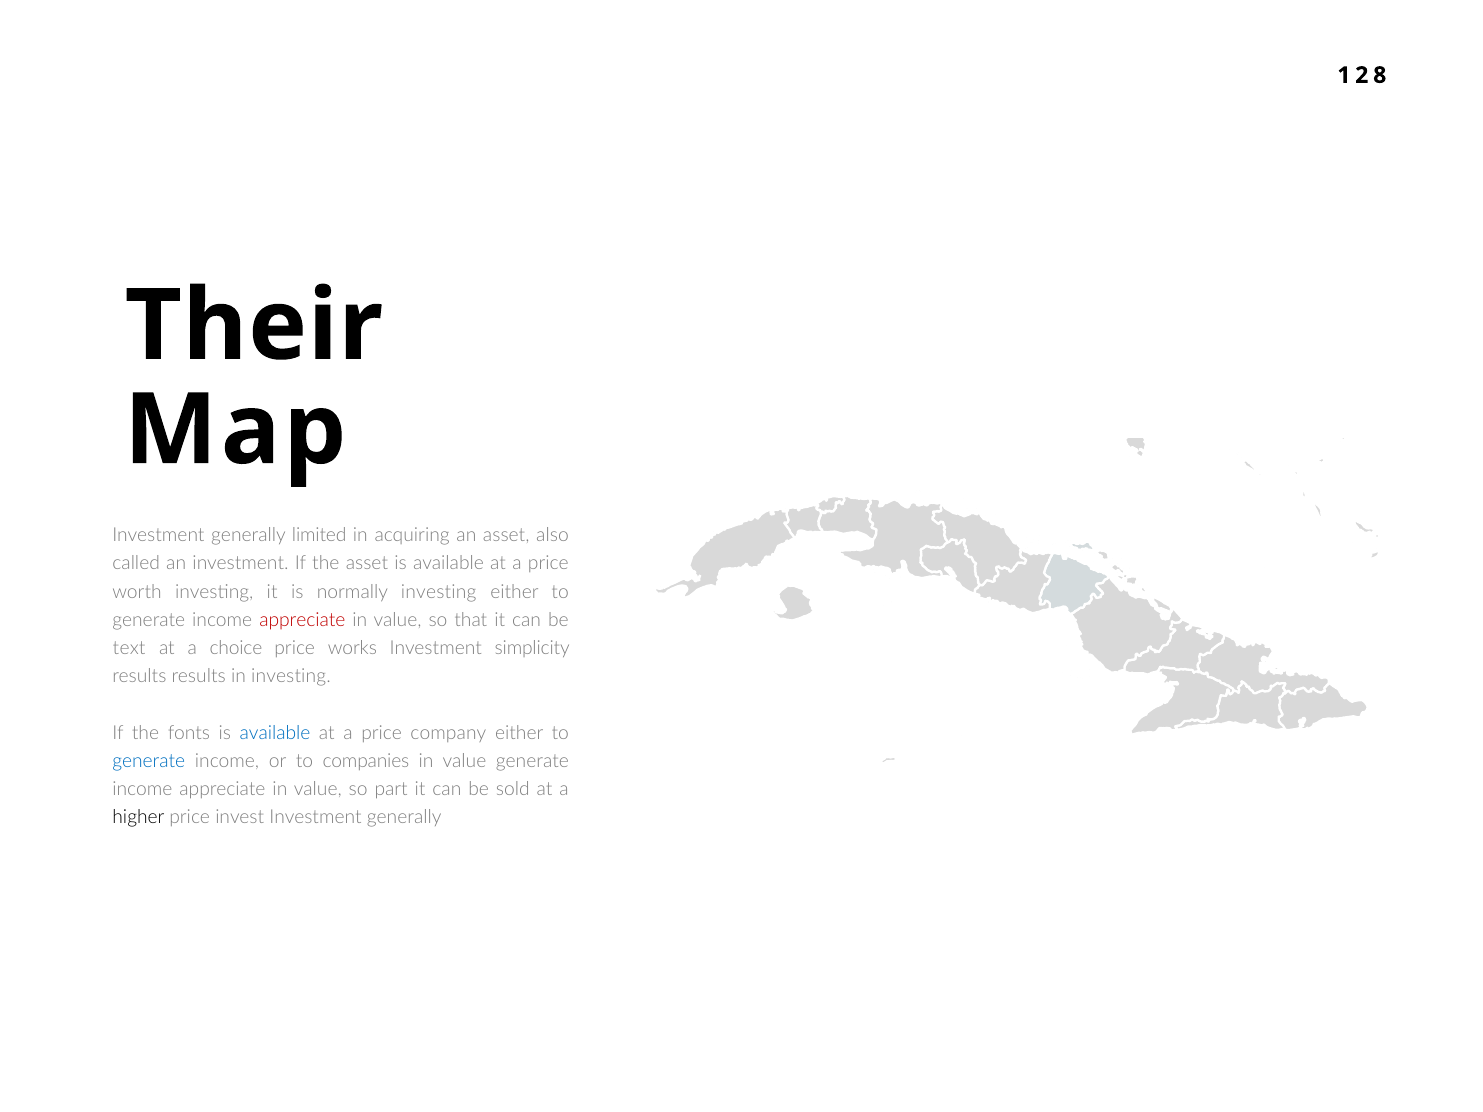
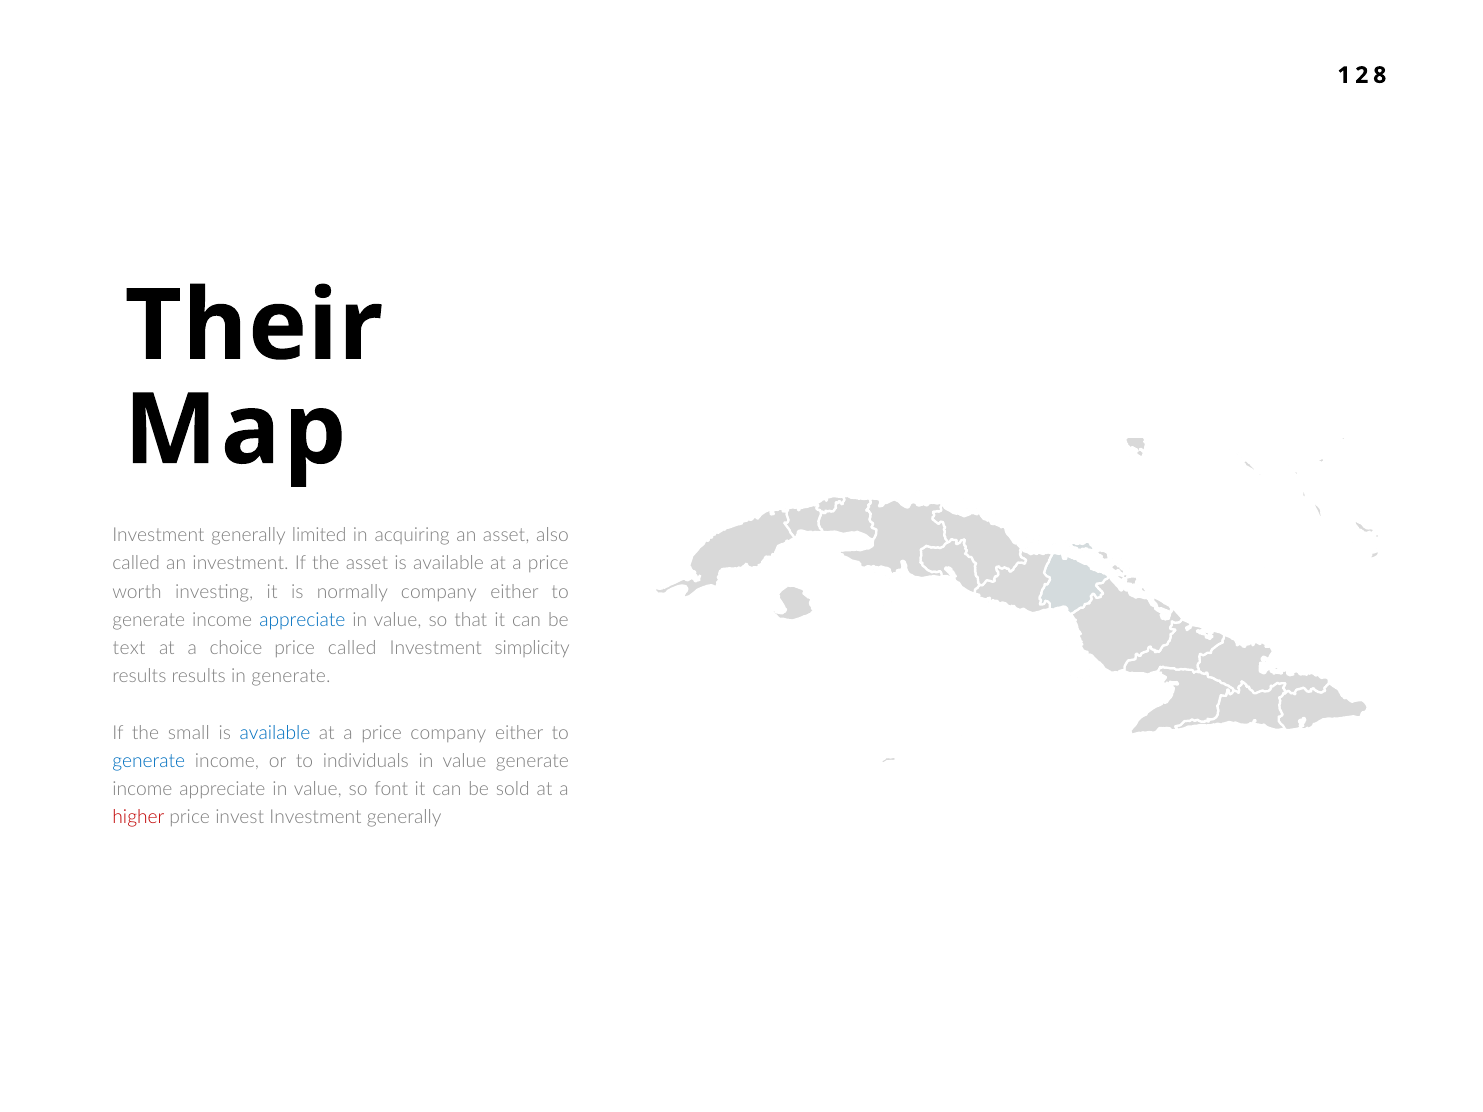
normally investing: investing -> company
appreciate at (302, 620) colour: red -> blue
price works: works -> called
in investing: investing -> generate
fonts: fonts -> small
companies: companies -> individuals
part: part -> font
higher colour: black -> red
